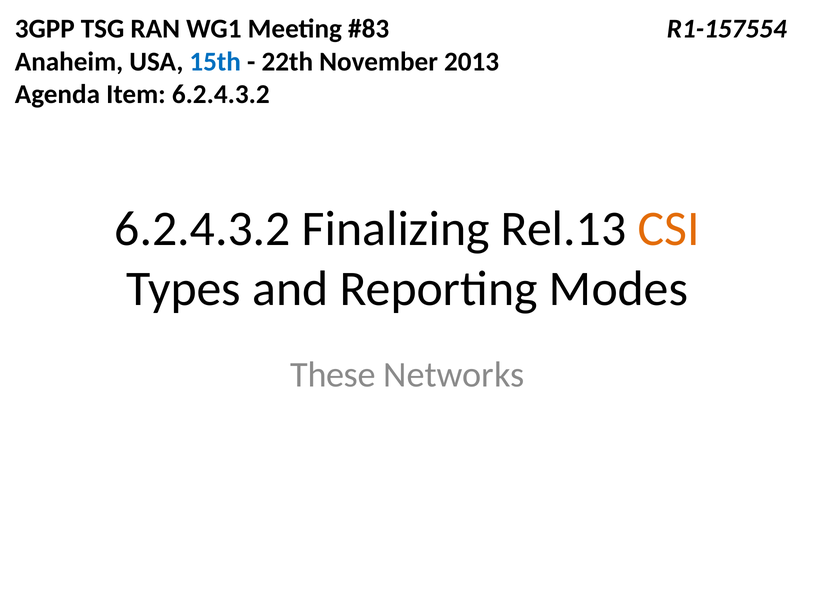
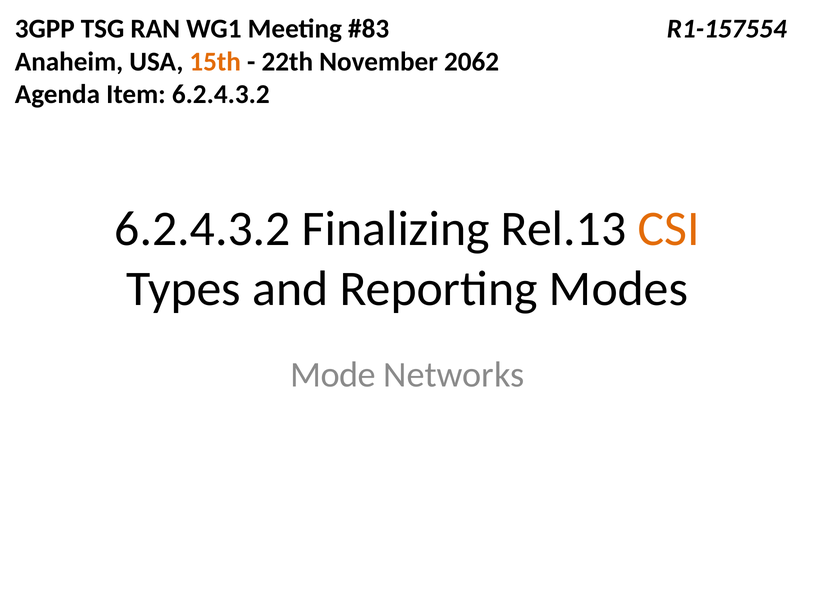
15th colour: blue -> orange
2013: 2013 -> 2062
These: These -> Mode
